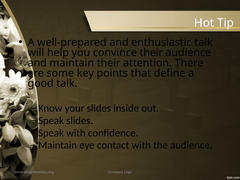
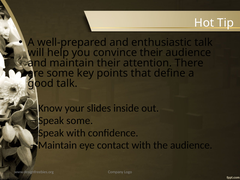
Speak slides: slides -> some
